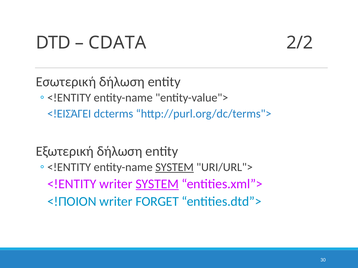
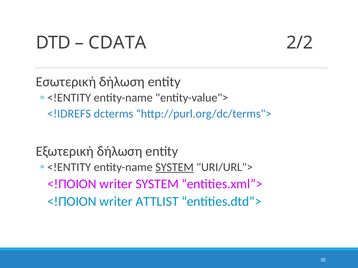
<!ΕΙΣΆΓΕΙ: <!ΕΙΣΆΓΕΙ -> <!IDREFS
<!ΕΝΤΙΤΥ at (72, 184): <!ΕΝΤΙΤΥ -> <!ΠΟΙΟΝ
SYSTEM at (157, 184) underline: present -> none
FORGET: FORGET -> ATTLIST
